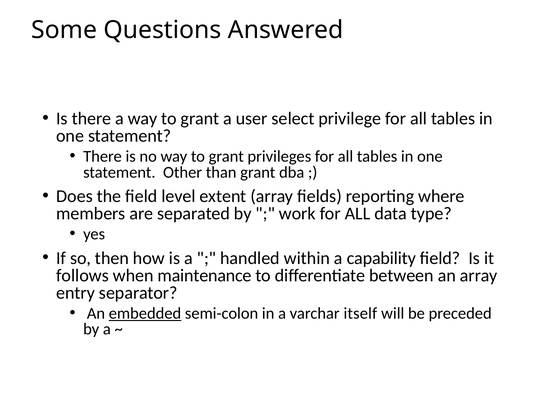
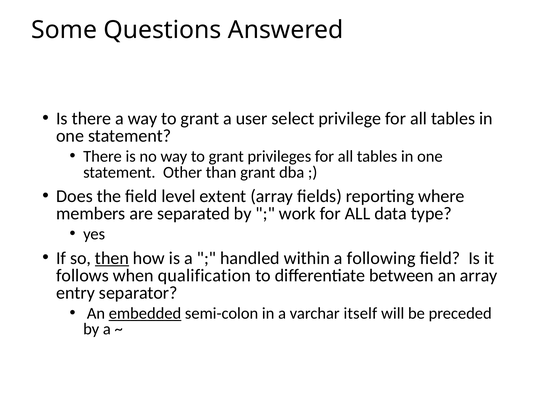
then underline: none -> present
capability: capability -> following
maintenance: maintenance -> qualification
